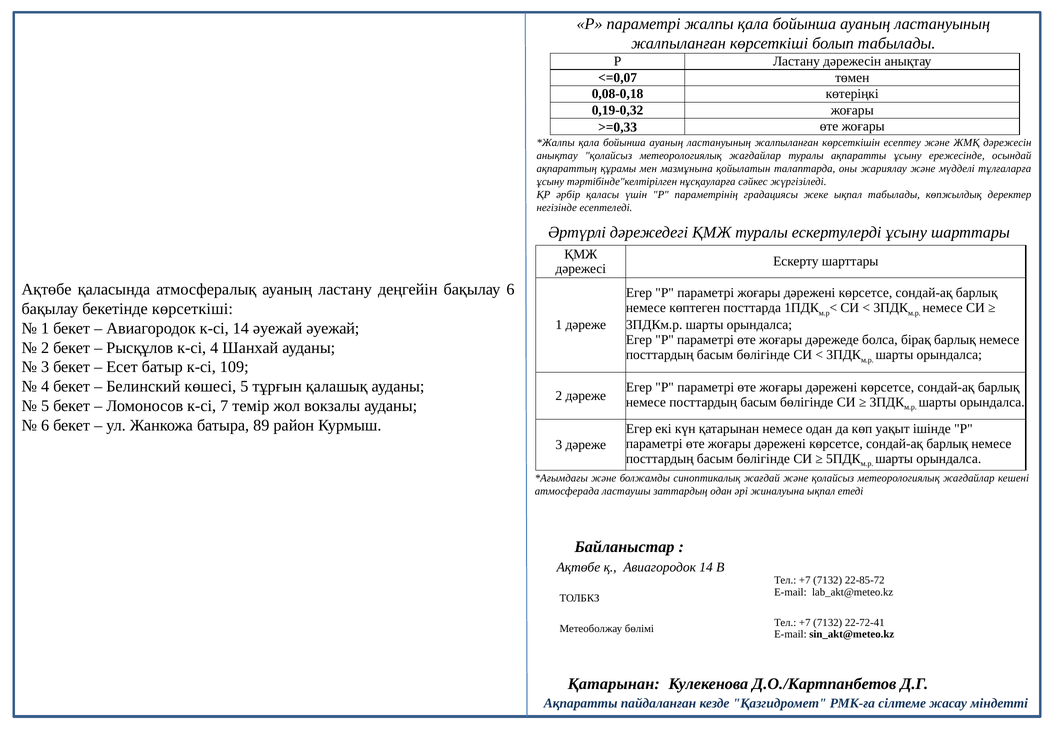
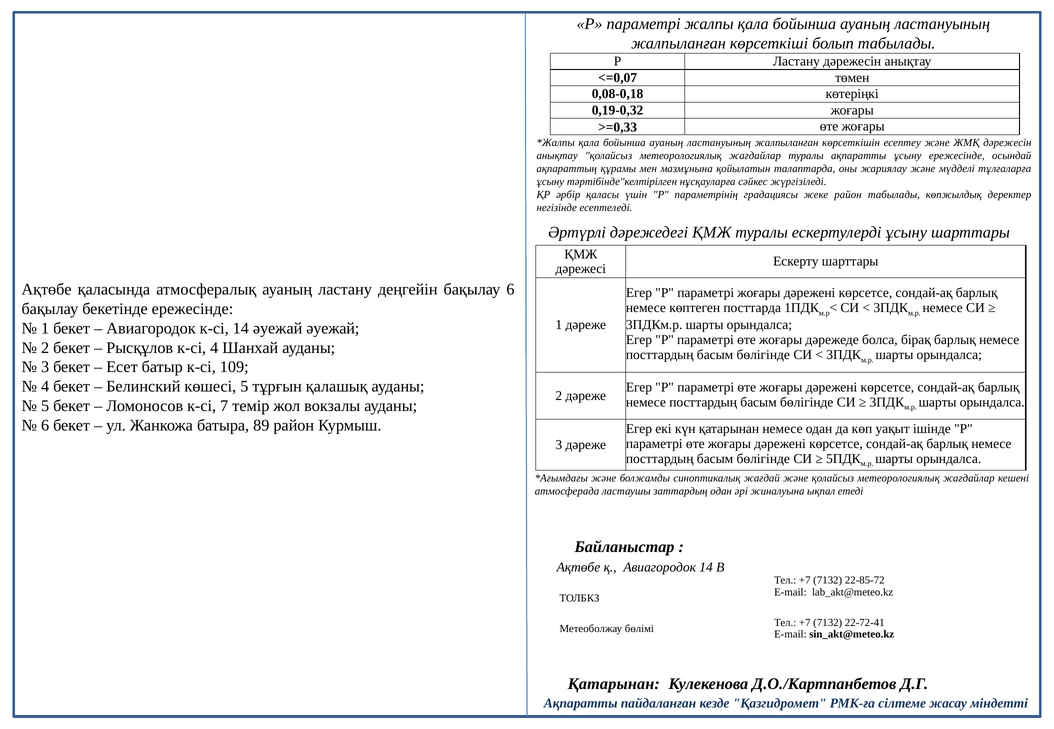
жеке ықпал: ықпал -> район
бекетінде көрсеткіші: көрсеткіші -> ережесінде
